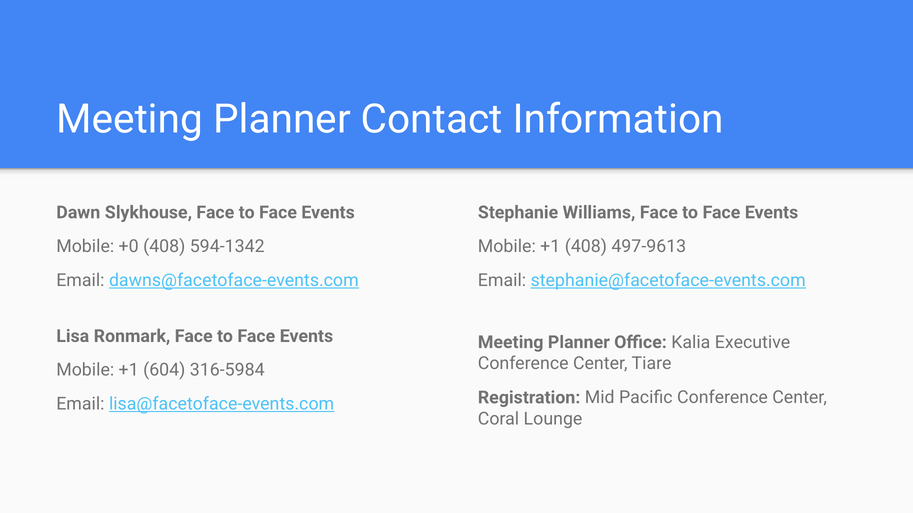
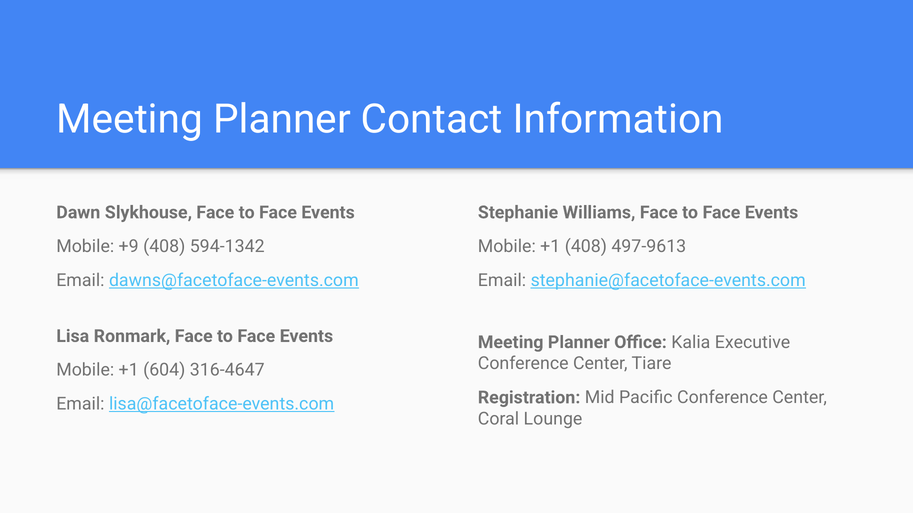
+0: +0 -> +9
316-5984: 316-5984 -> 316-4647
